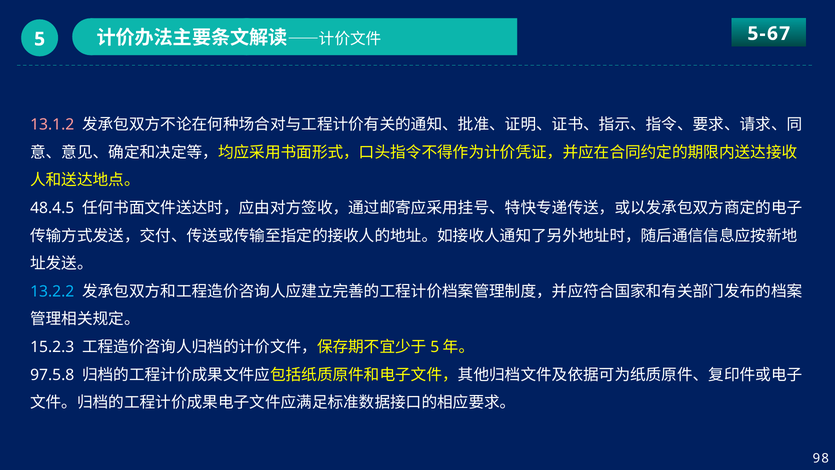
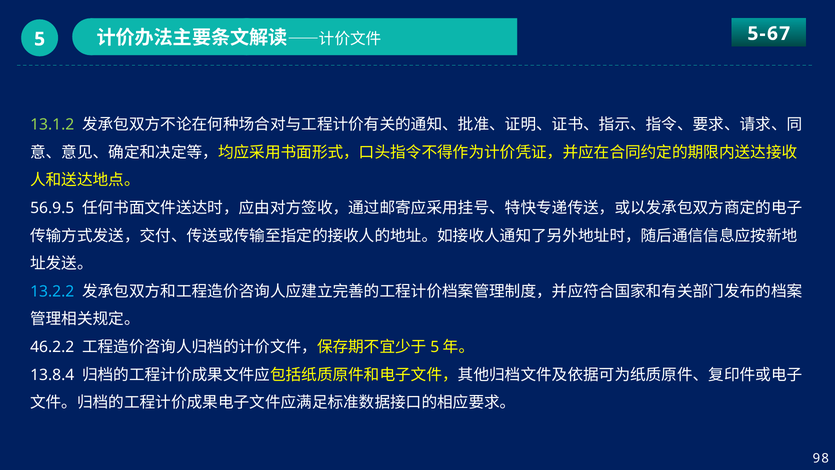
13.1.2 colour: pink -> light green
48.4.5: 48.4.5 -> 56.9.5
15.2.3: 15.2.3 -> 46.2.2
97.5.8: 97.5.8 -> 13.8.4
